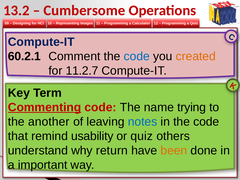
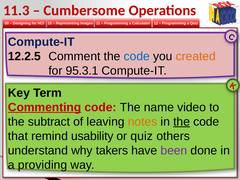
13.2: 13.2 -> 11.3
60.2.1: 60.2.1 -> 12.2.5
11.2.7: 11.2.7 -> 95.3.1
trying: trying -> video
another: another -> subtract
notes colour: blue -> orange
the at (182, 122) underline: none -> present
return: return -> takers
been colour: orange -> purple
important: important -> providing
